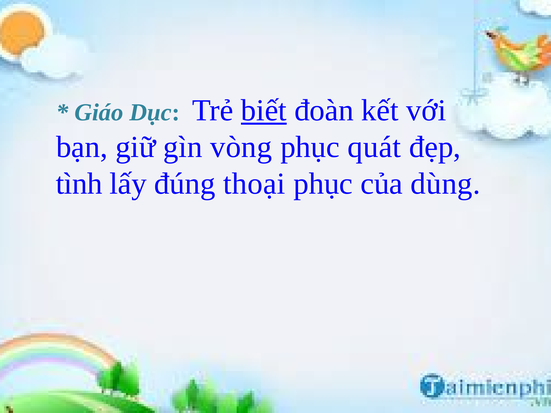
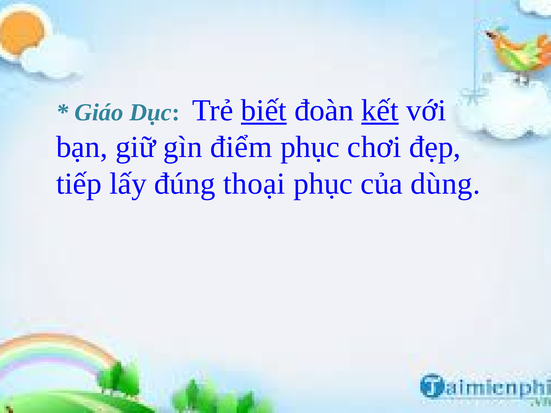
kết underline: none -> present
vòng: vòng -> điểm
quát: quát -> chơi
tình: tình -> tiếp
